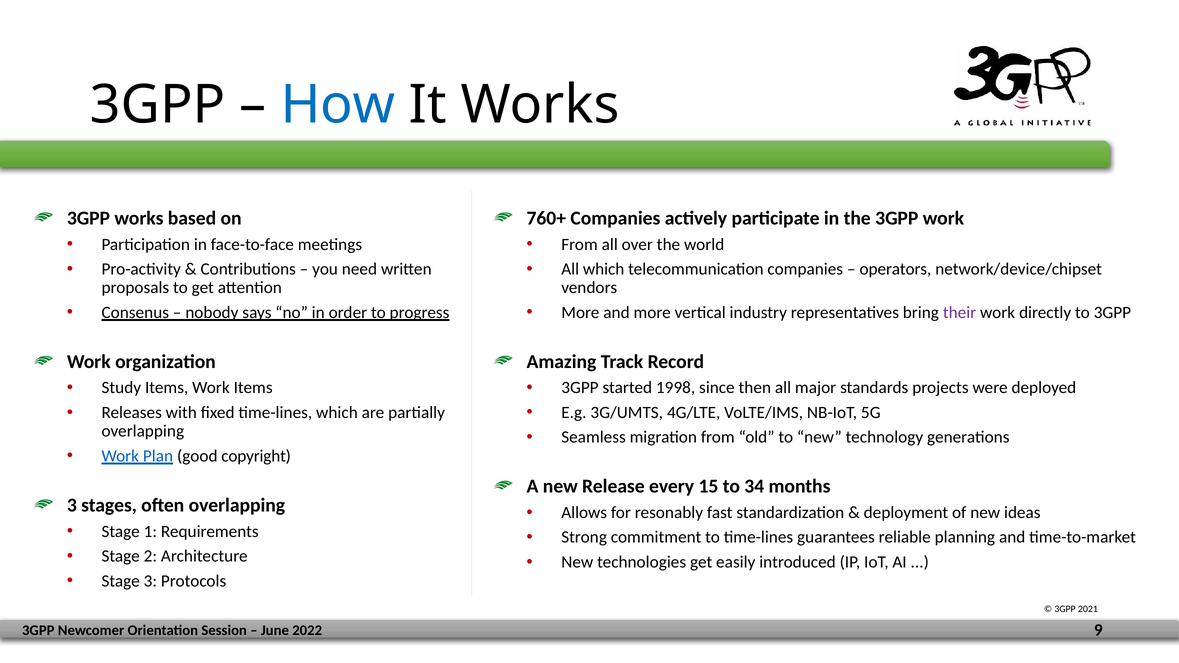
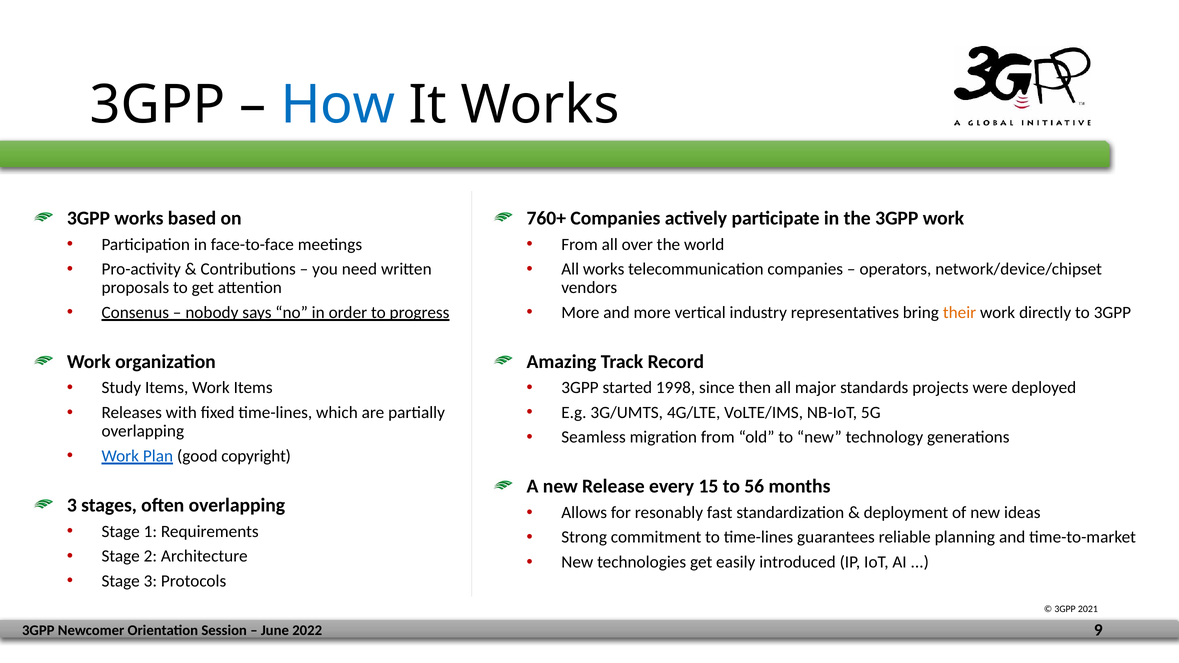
All which: which -> works
their colour: purple -> orange
34: 34 -> 56
